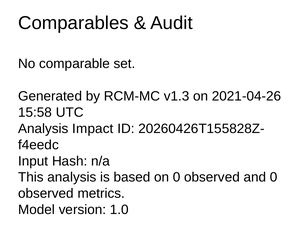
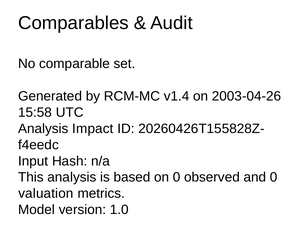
v1.3: v1.3 -> v1.4
2021-04-26: 2021-04-26 -> 2003-04-26
observed at (46, 193): observed -> valuation
